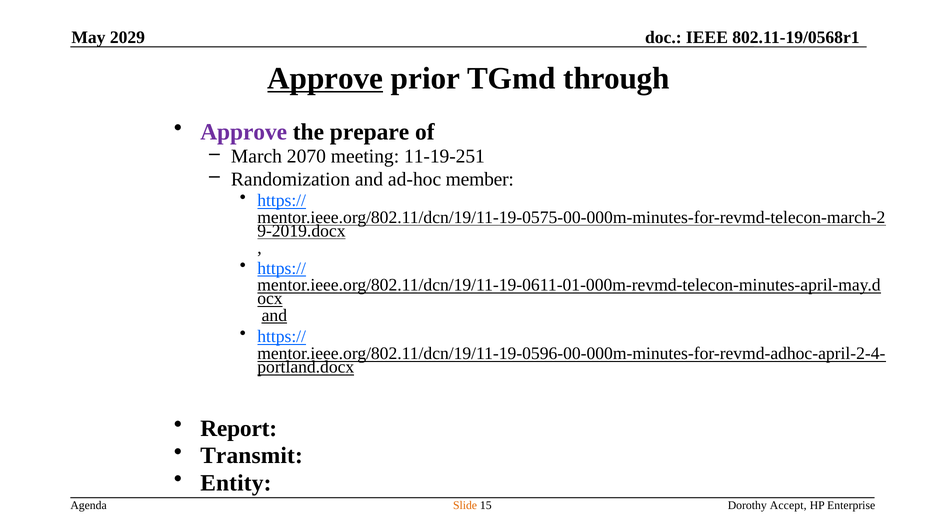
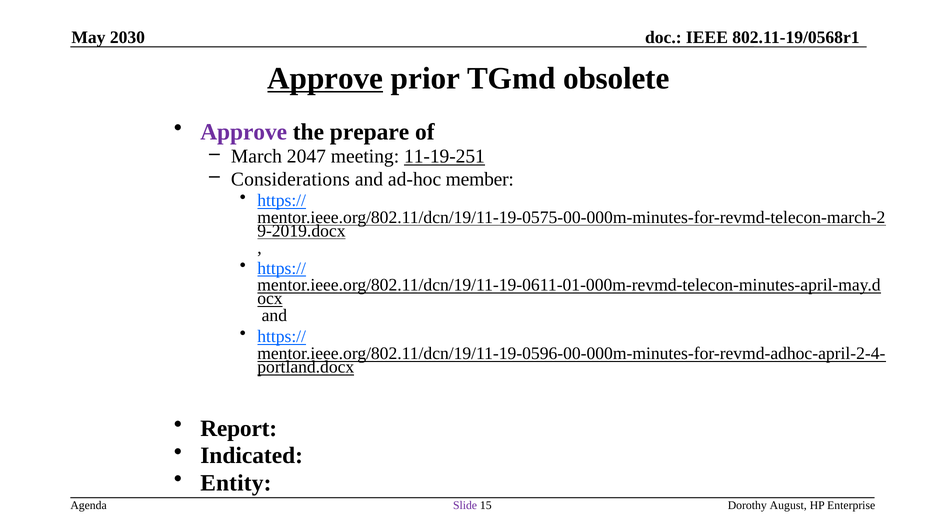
2029: 2029 -> 2030
through: through -> obsolete
2070: 2070 -> 2047
11-19-251 underline: none -> present
Randomization: Randomization -> Considerations
and at (274, 316) underline: present -> none
Transmit: Transmit -> Indicated
Slide colour: orange -> purple
Accept: Accept -> August
